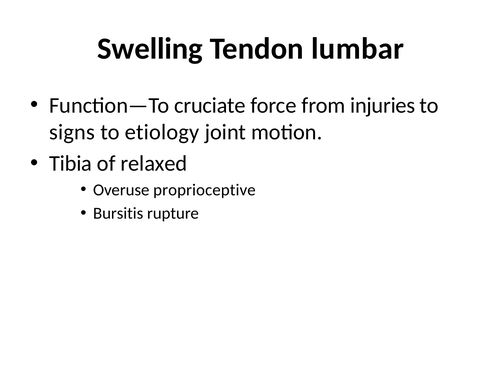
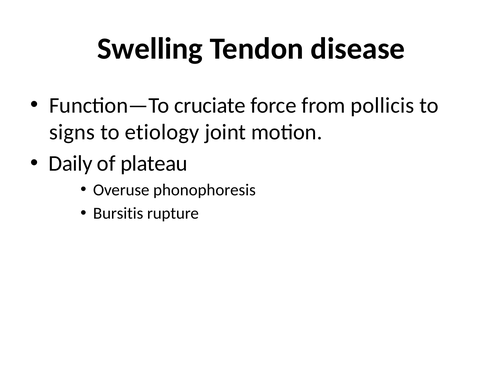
lumbar: lumbar -> disease
injuries: injuries -> pollicis
Tibia: Tibia -> Daily
relaxed: relaxed -> plateau
proprioceptive: proprioceptive -> phonophoresis
